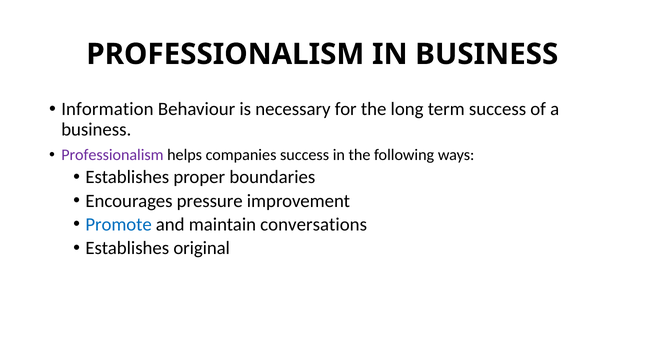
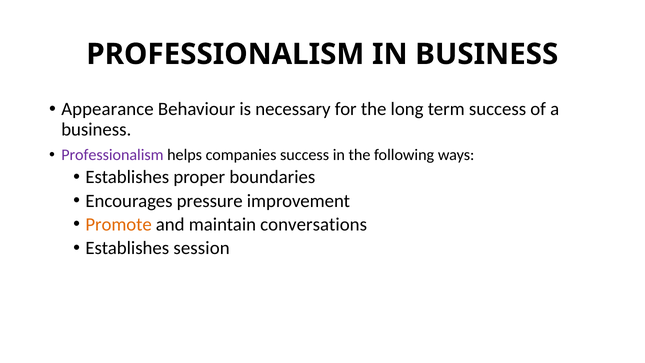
Information: Information -> Appearance
Promote colour: blue -> orange
original: original -> session
